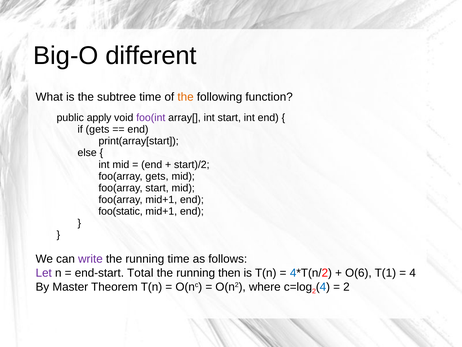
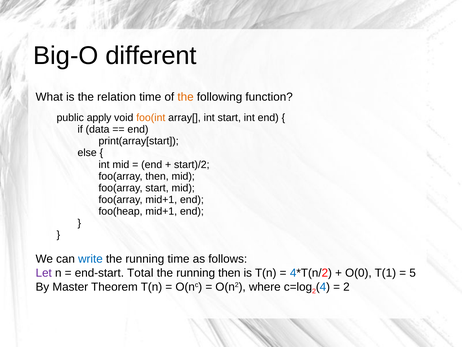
subtree: subtree -> relation
foo(int colour: purple -> orange
if gets: gets -> data
foo(array gets: gets -> then
foo(static: foo(static -> foo(heap
write colour: purple -> blue
O(6: O(6 -> O(0
4 at (413, 272): 4 -> 5
